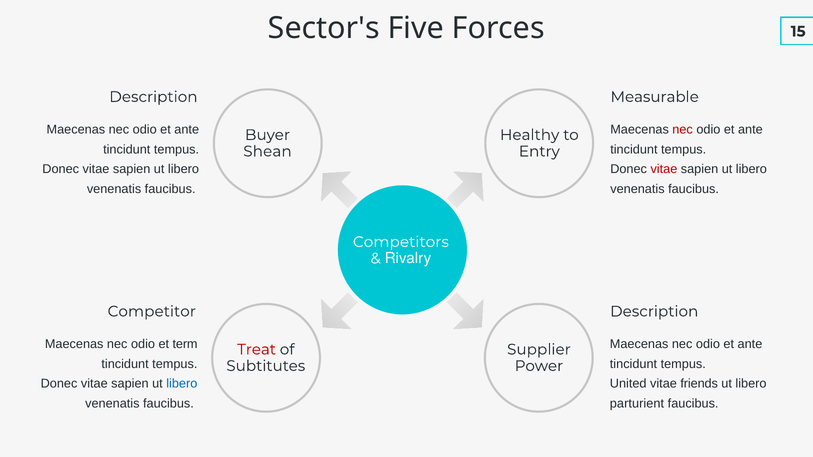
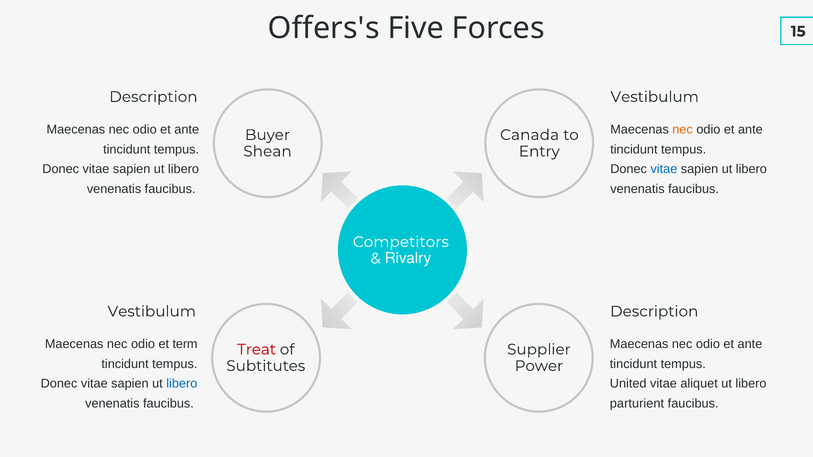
Sector's: Sector's -> Offers's
Measurable at (655, 97): Measurable -> Vestibulum
nec at (683, 130) colour: red -> orange
Healthy: Healthy -> Canada
vitae at (664, 169) colour: red -> blue
Competitor at (152, 312): Competitor -> Vestibulum
friends: friends -> aliquet
